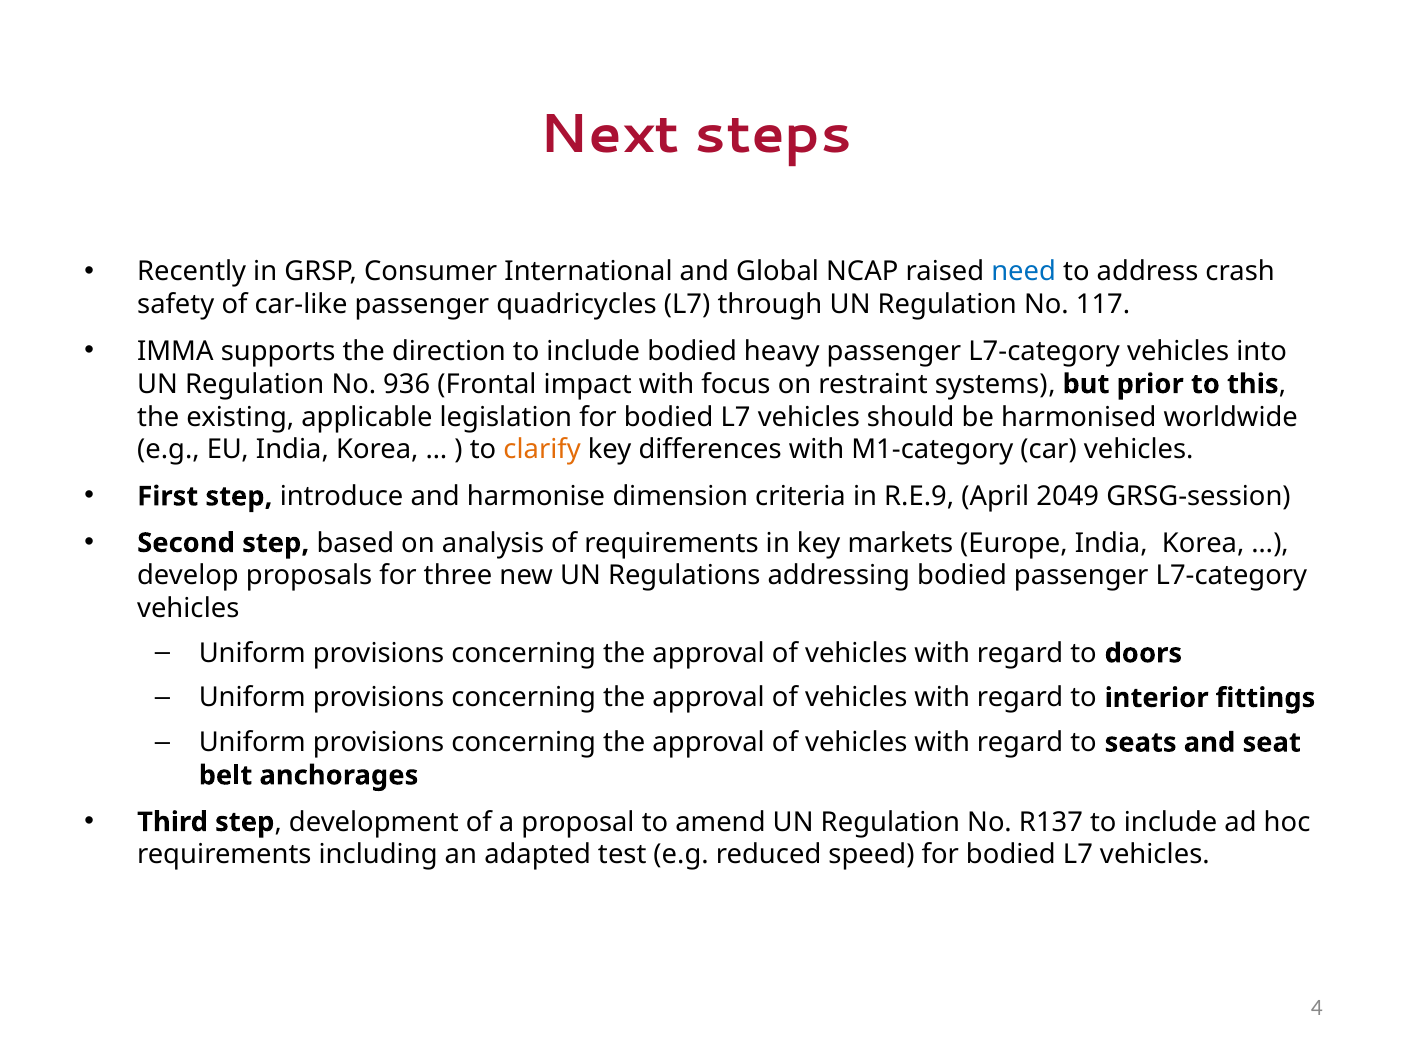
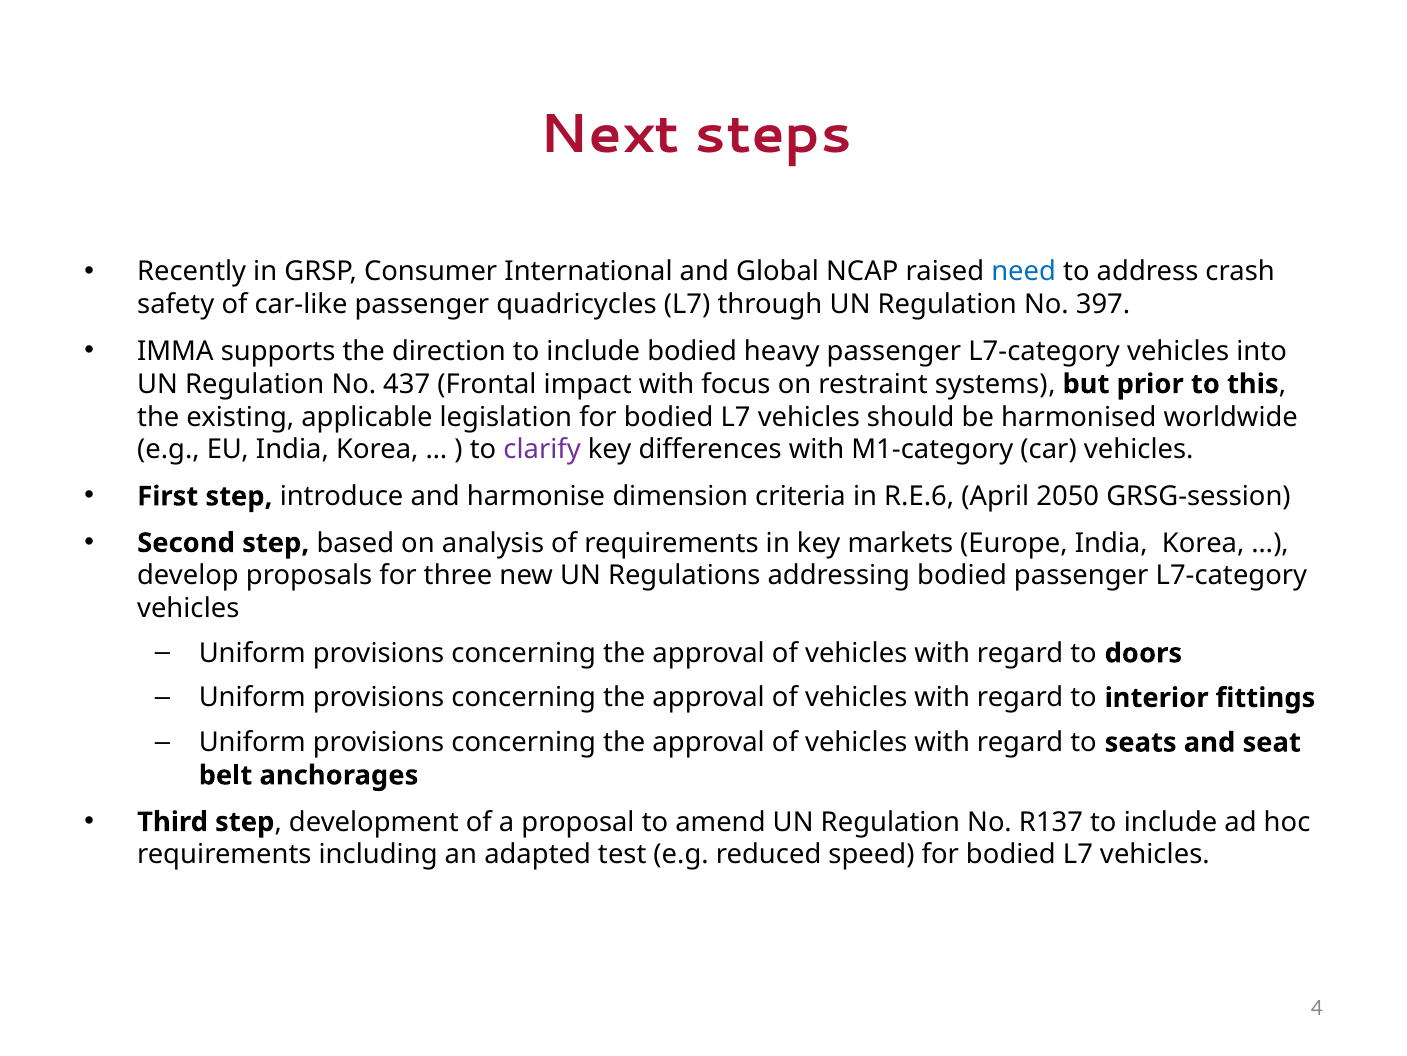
117: 117 -> 397
936: 936 -> 437
clarify colour: orange -> purple
R.E.9: R.E.9 -> R.E.6
2049: 2049 -> 2050
